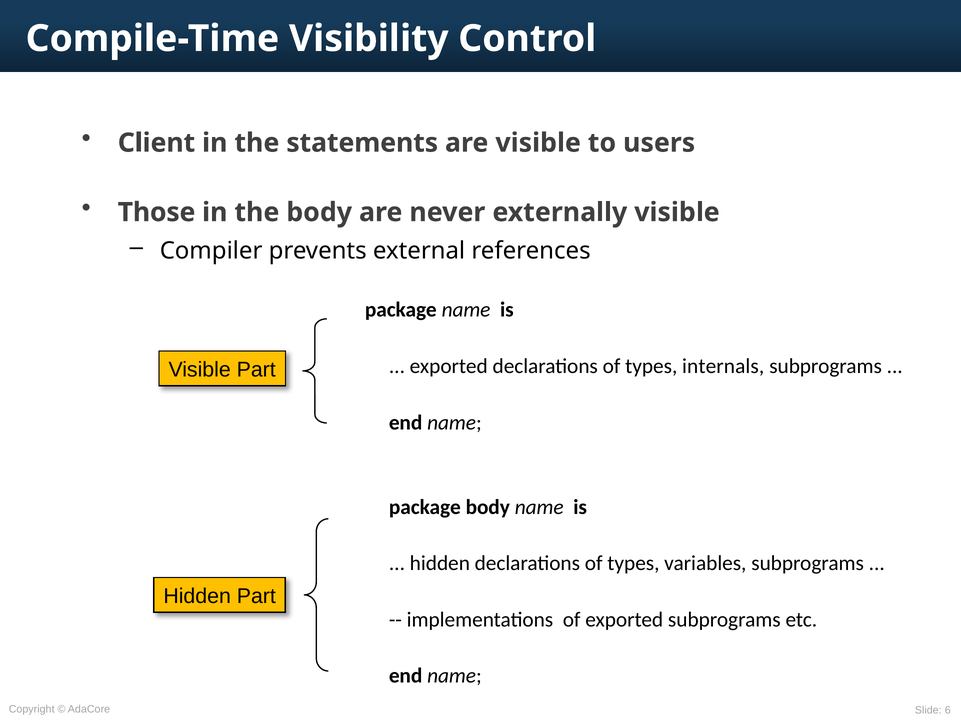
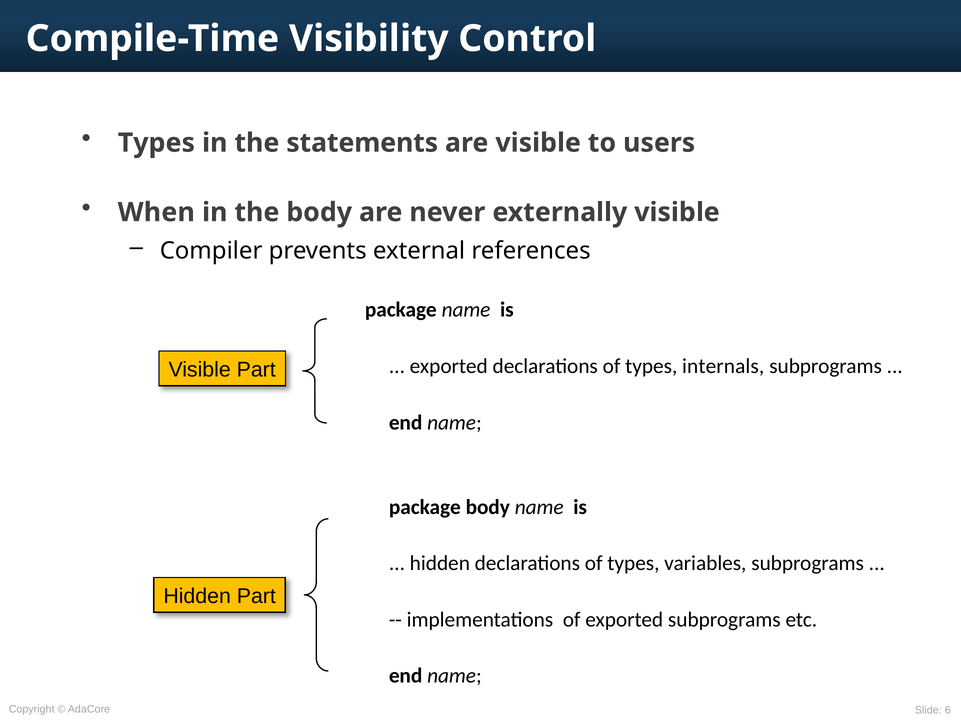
Client at (156, 143): Client -> Types
Those: Those -> When
